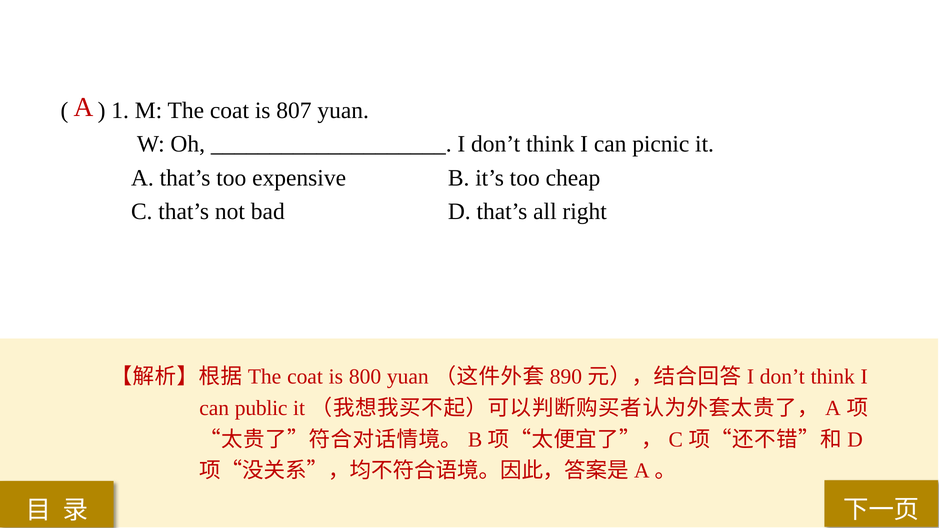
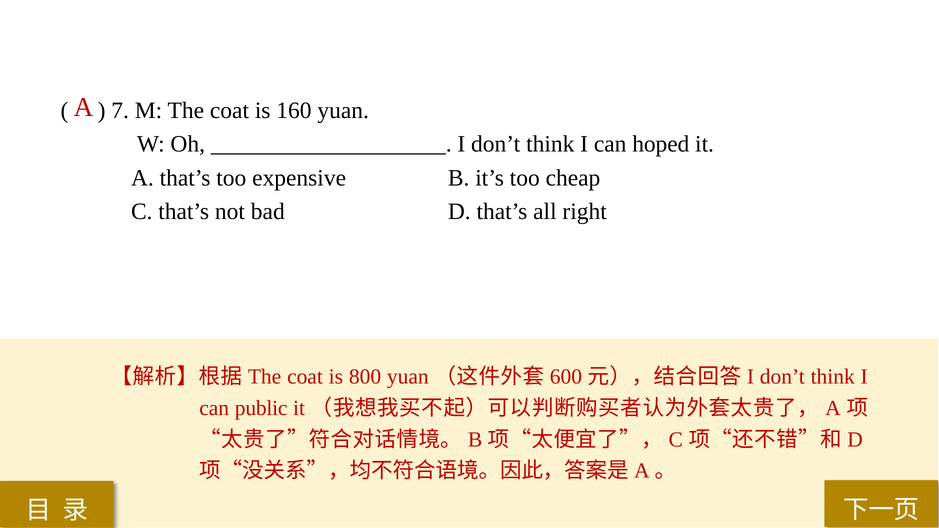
1: 1 -> 7
807: 807 -> 160
picnic: picnic -> hoped
890: 890 -> 600
